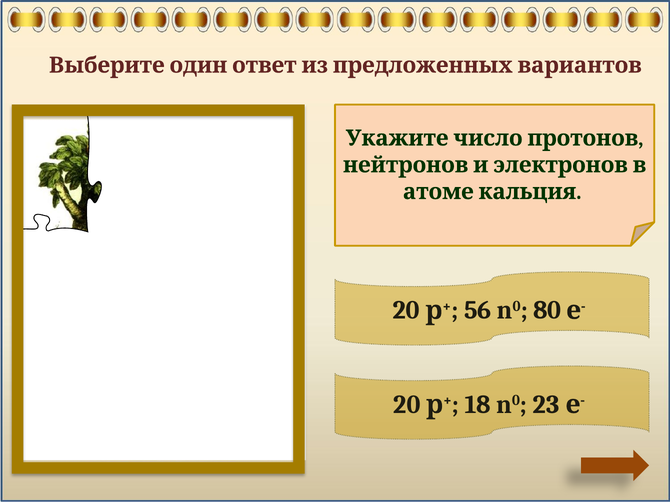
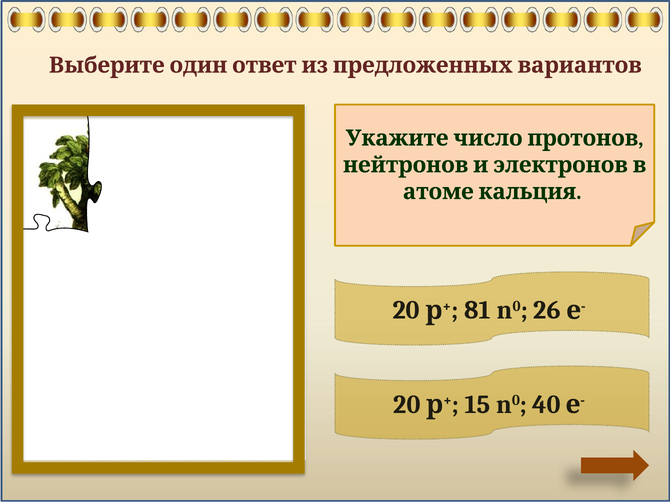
56: 56 -> 81
80: 80 -> 26
18: 18 -> 15
23: 23 -> 40
